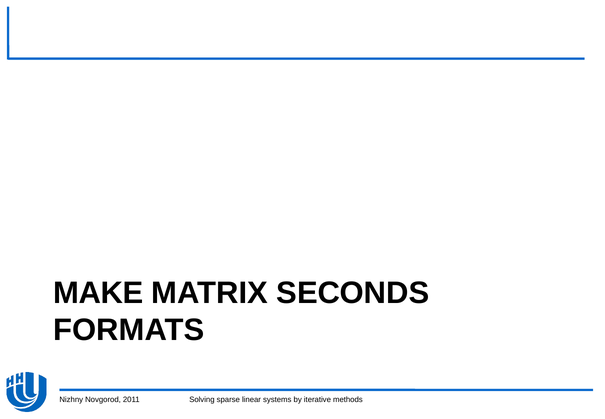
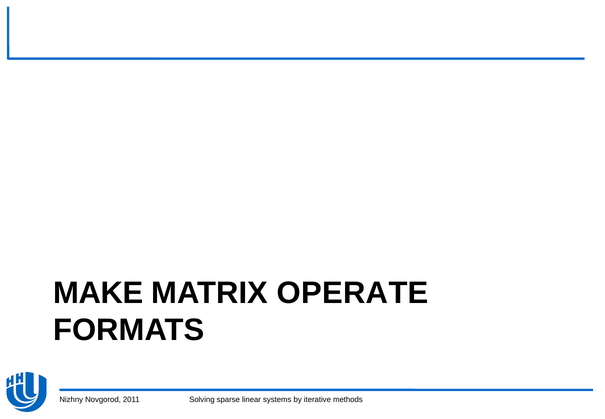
SECONDS: SECONDS -> OPERATE
